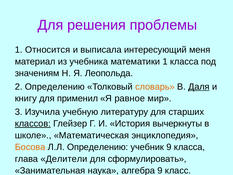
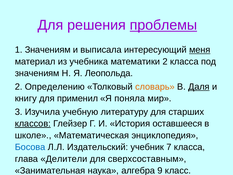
проблемы underline: none -> present
1 Относится: Относится -> Значениям
меня underline: none -> present
математики 1: 1 -> 2
равное: равное -> поняла
вычеркнуты: вычеркнуты -> оставшееся
Босова colour: orange -> blue
Л.Л Определению: Определению -> Издательский
учебник 9: 9 -> 7
сформулировать: сформулировать -> сверхсоставным
